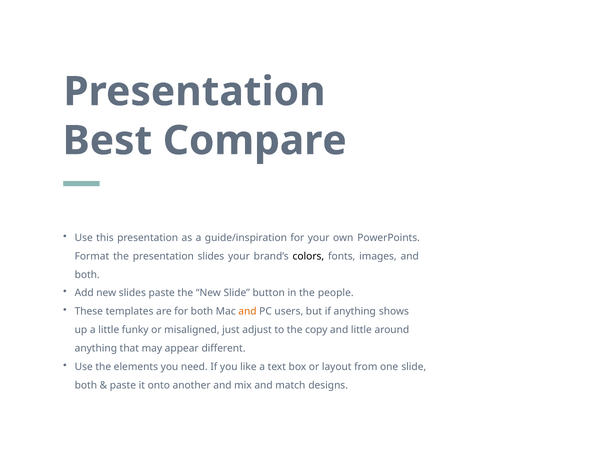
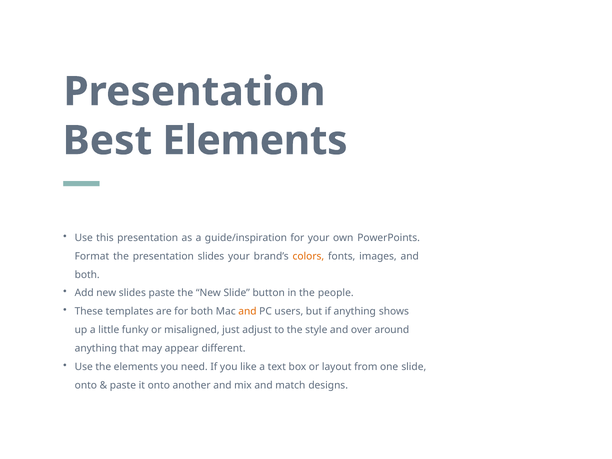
Best Compare: Compare -> Elements
colors colour: black -> orange
copy: copy -> style
and little: little -> over
both at (86, 385): both -> onto
